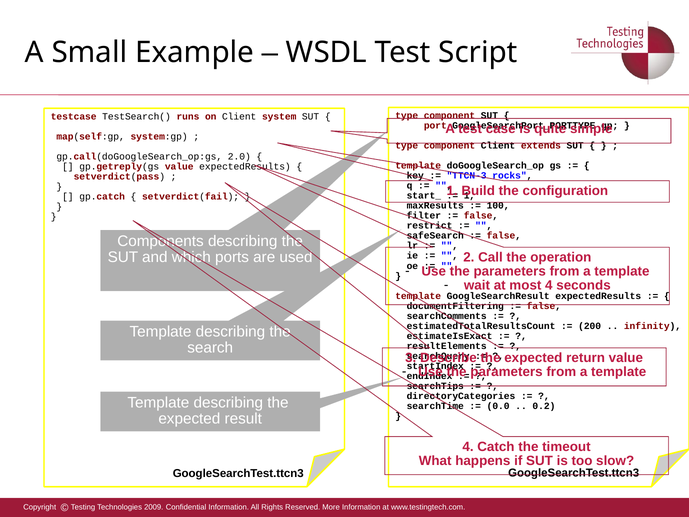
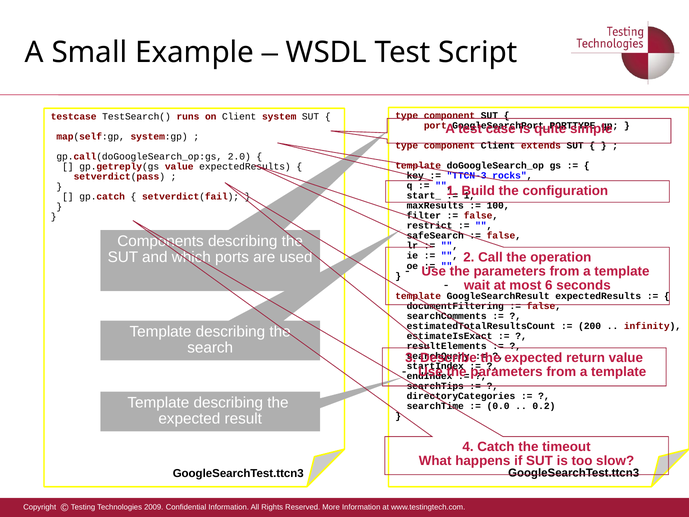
most 4: 4 -> 6
